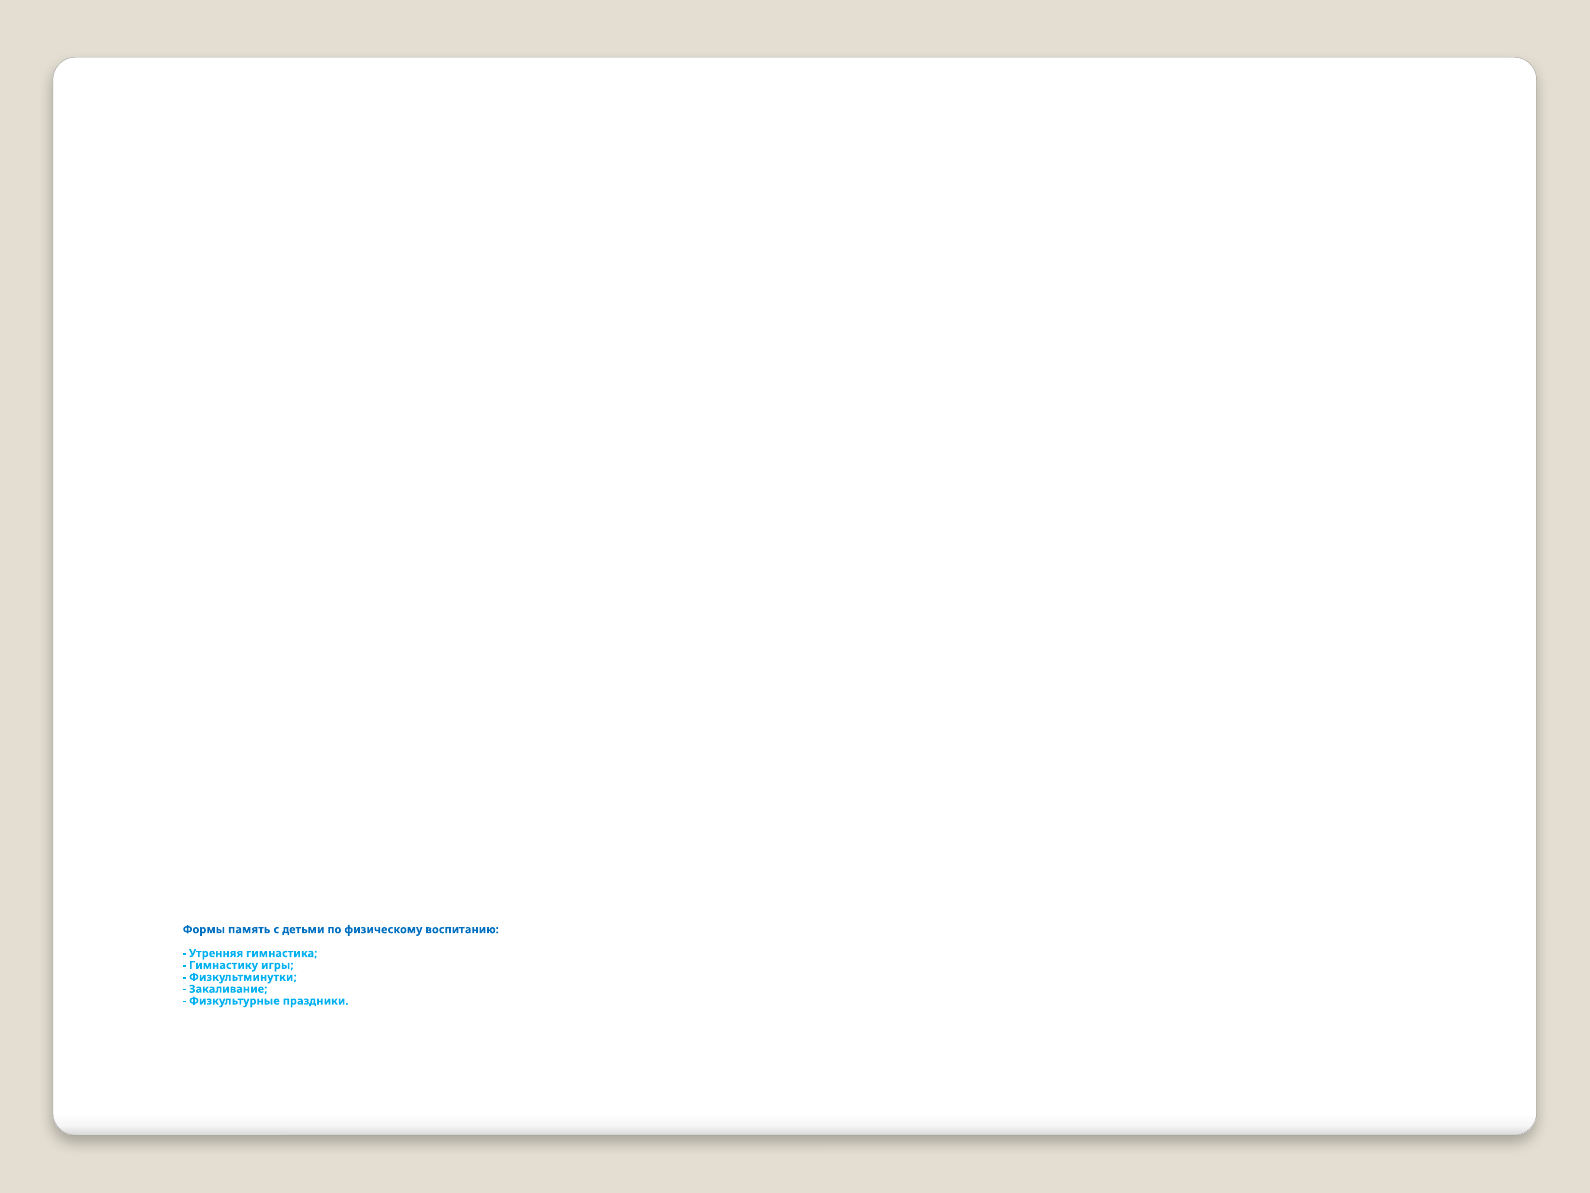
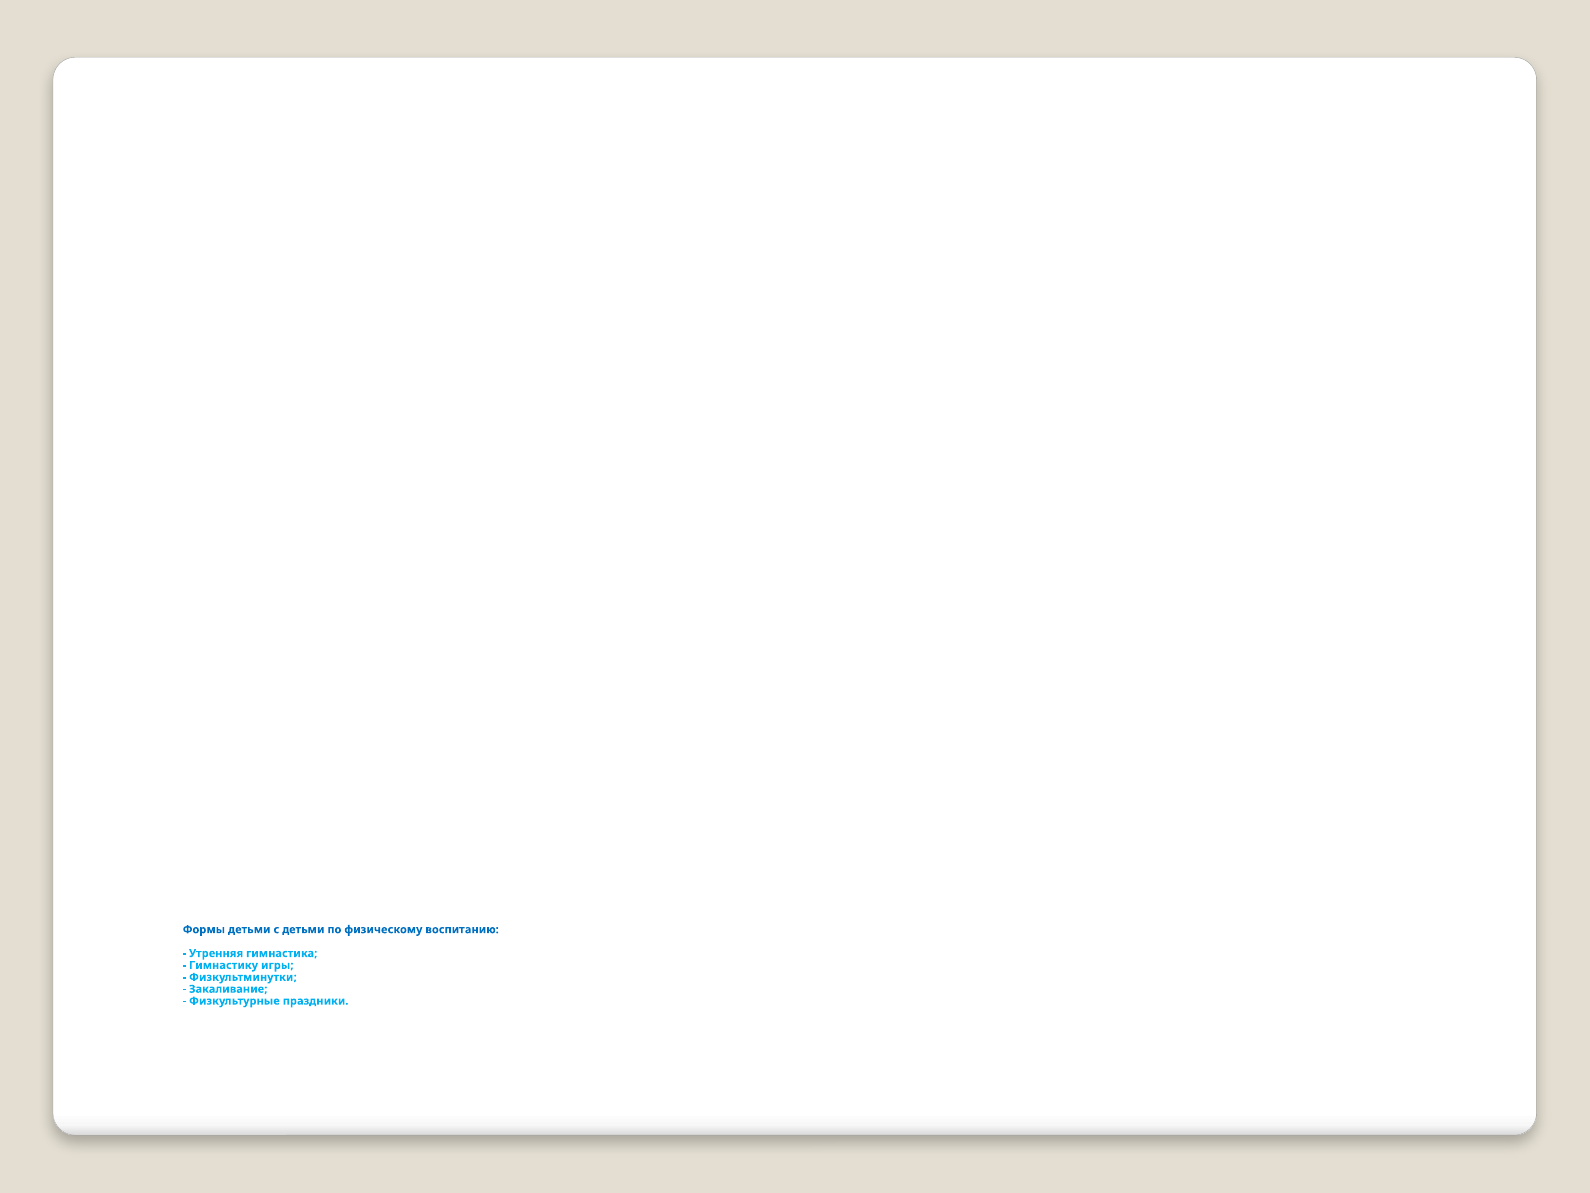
Формы память: память -> детьми
